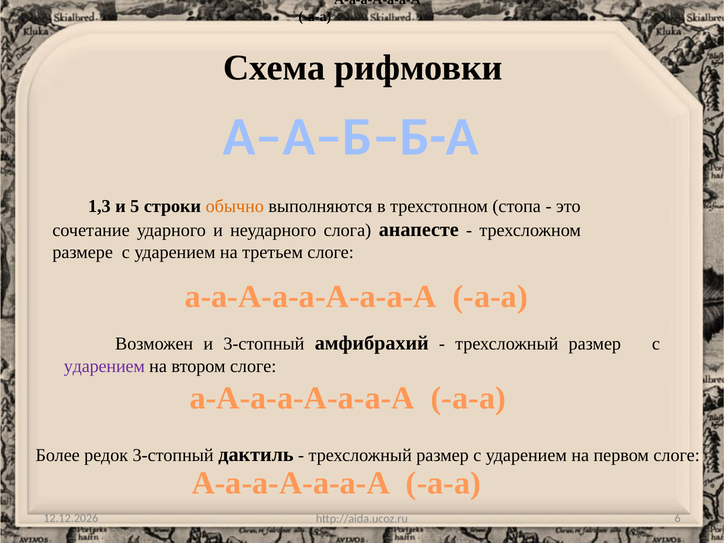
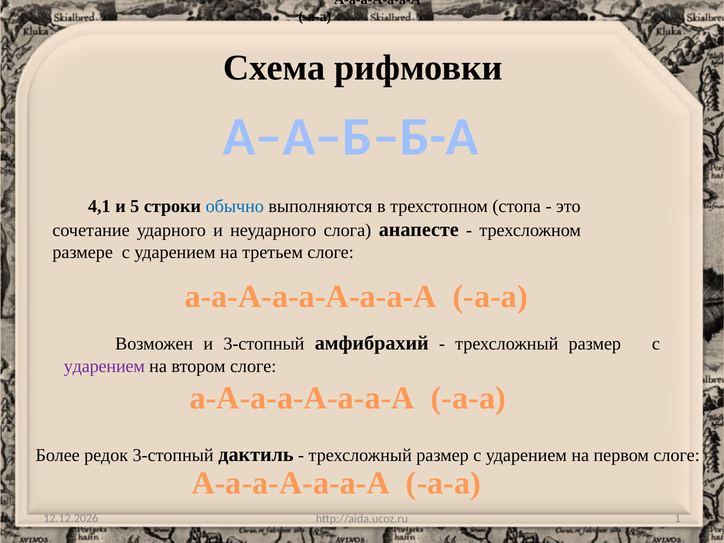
1,3: 1,3 -> 4,1
обычно colour: orange -> blue
6: 6 -> 1
